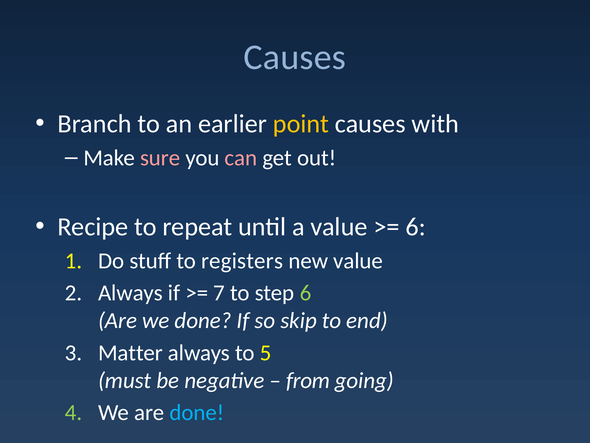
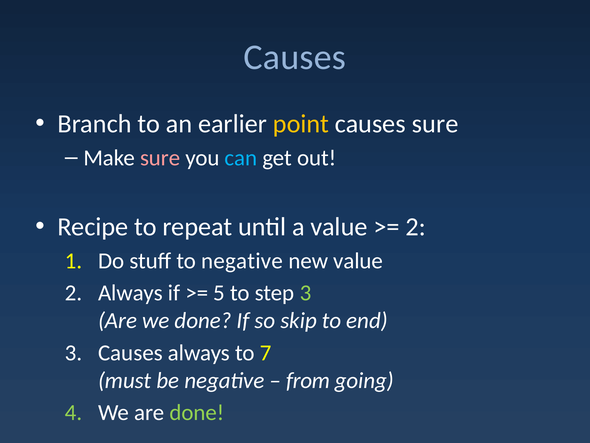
causes with: with -> sure
can colour: pink -> light blue
6 at (416, 227): 6 -> 2
to registers: registers -> negative
7: 7 -> 5
step 6: 6 -> 3
Matter at (130, 352): Matter -> Causes
5: 5 -> 7
done at (197, 412) colour: light blue -> light green
